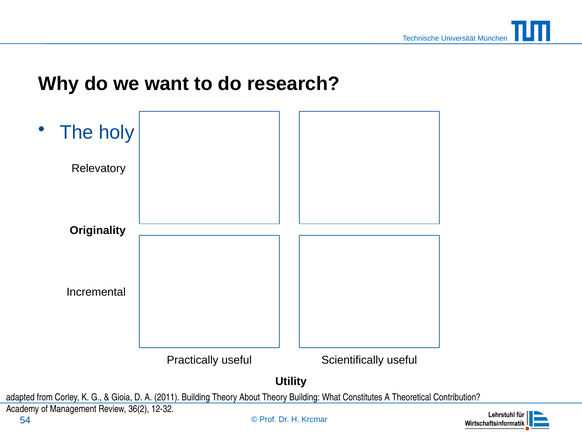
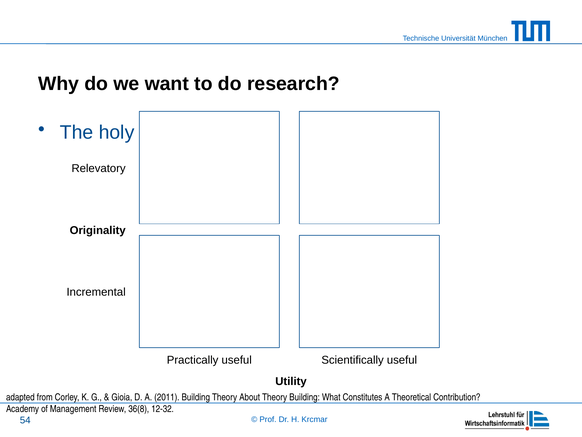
36(2: 36(2 -> 36(8
